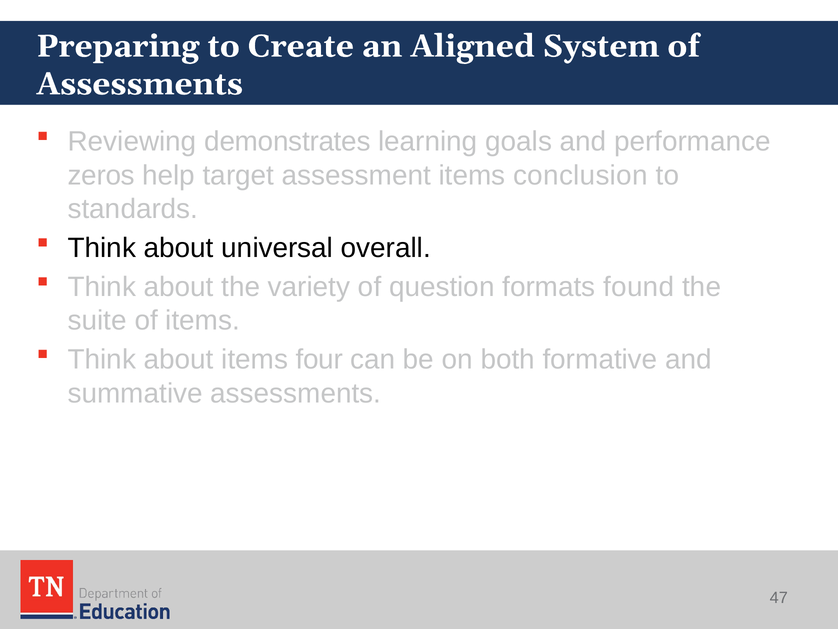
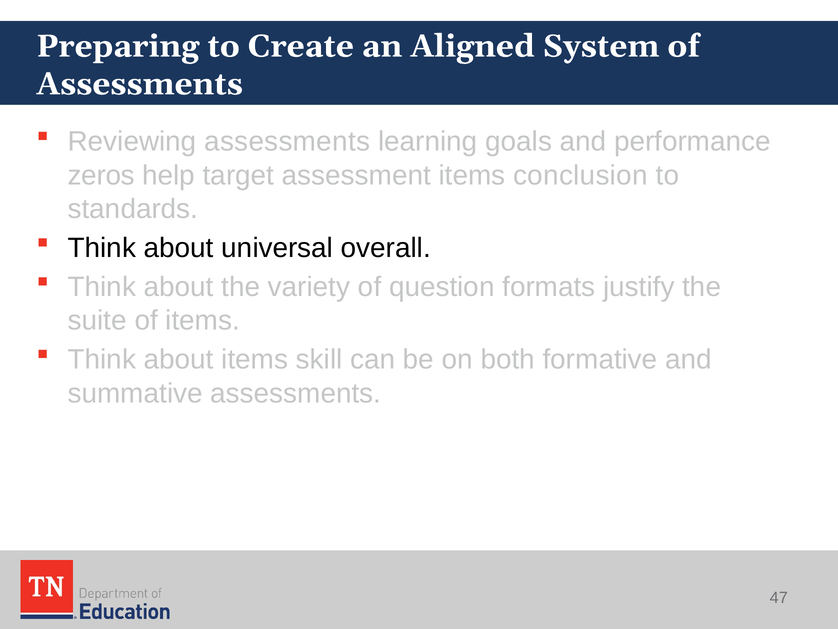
Reviewing demonstrates: demonstrates -> assessments
found: found -> justify
four: four -> skill
